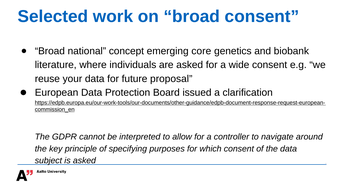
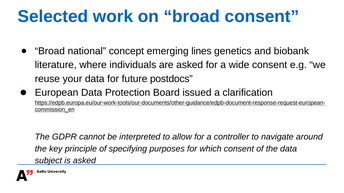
core: core -> lines
proposal: proposal -> postdocs
